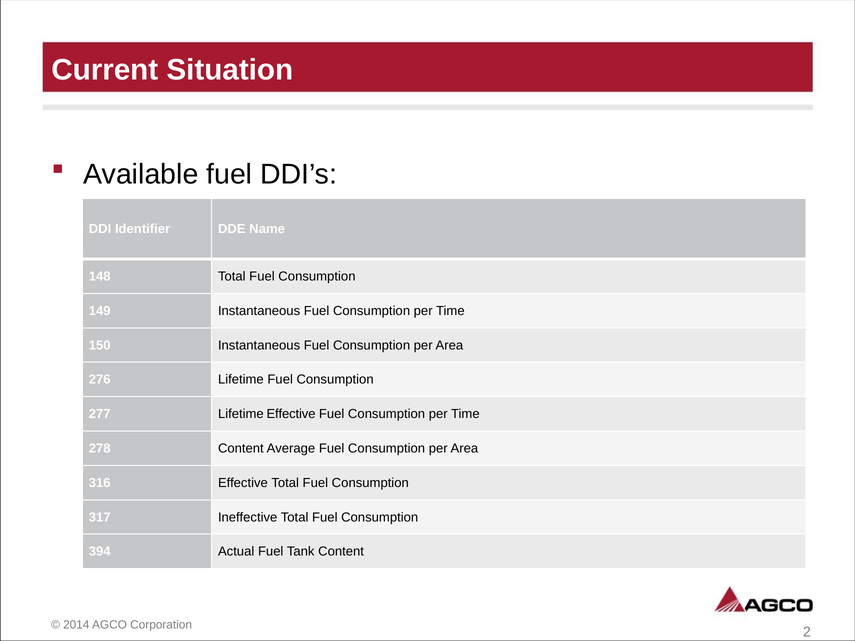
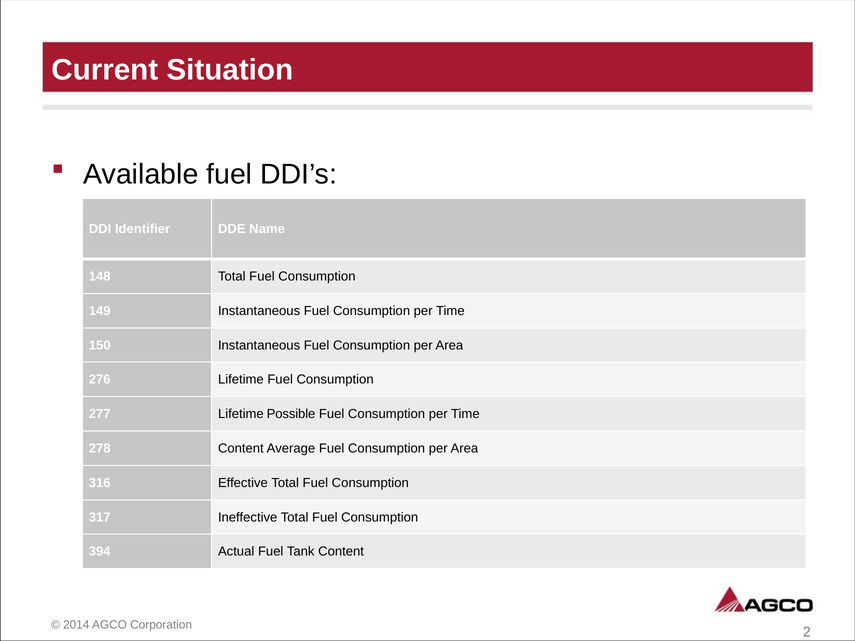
Lifetime Effective: Effective -> Possible
